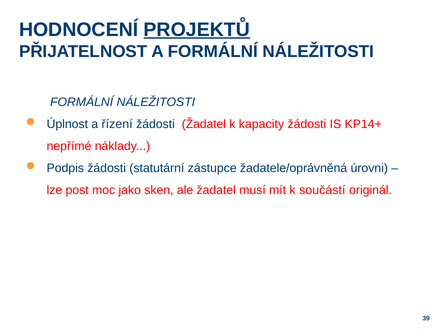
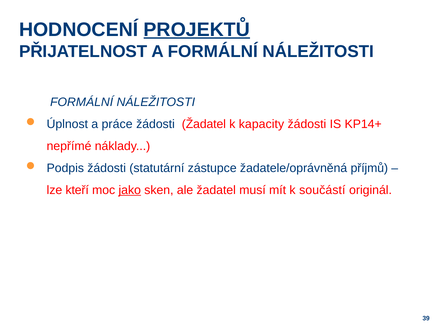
řízení: řízení -> práce
úrovni: úrovni -> příjmů
post: post -> kteří
jako underline: none -> present
